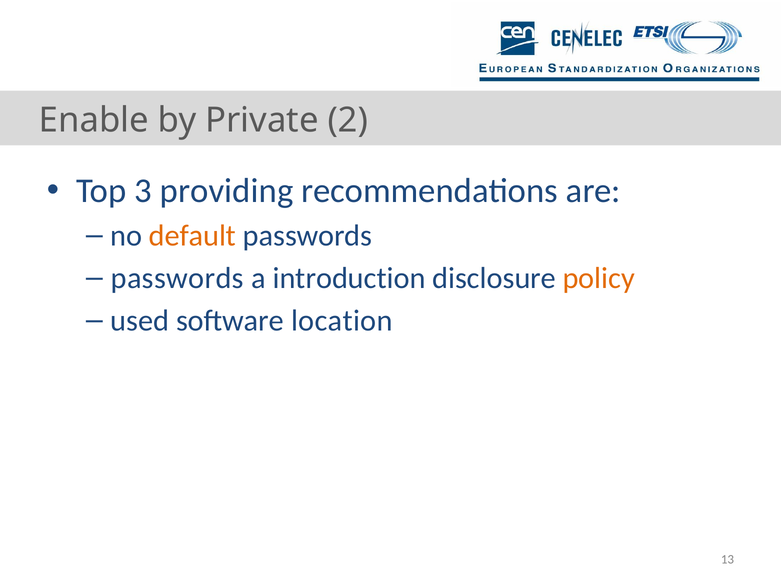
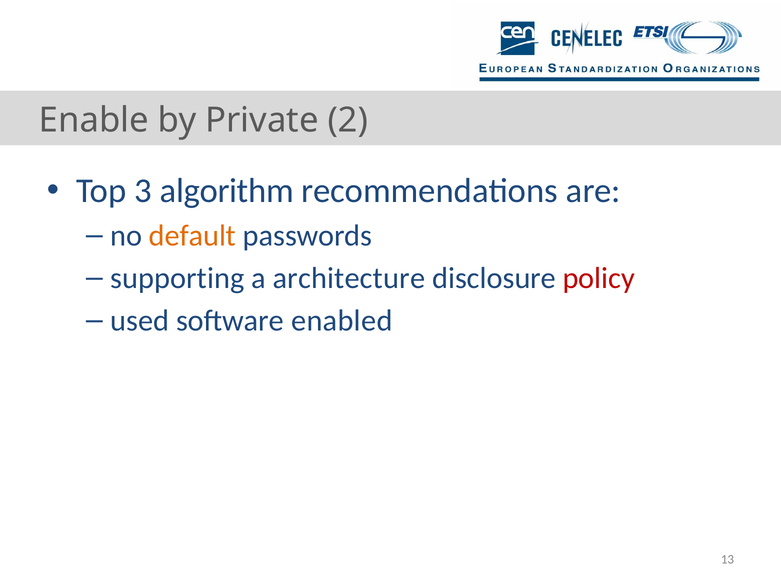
providing: providing -> algorithm
passwords at (177, 278): passwords -> supporting
introduction: introduction -> architecture
policy colour: orange -> red
location: location -> enabled
